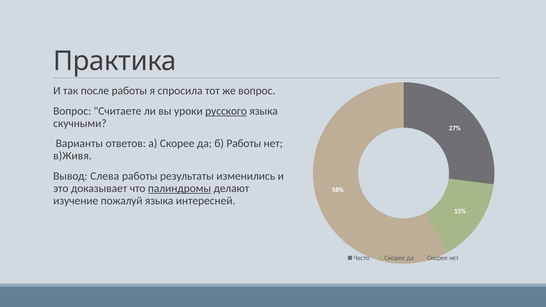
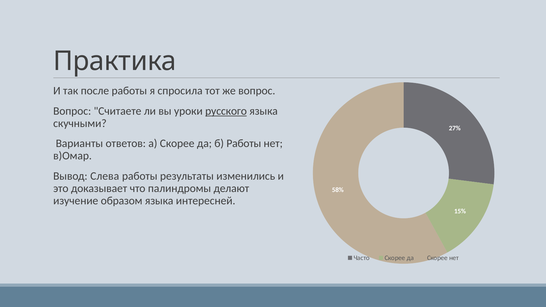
в)Живя: в)Живя -> в)Омар
палиндромы underline: present -> none
пожалуй: пожалуй -> образом
